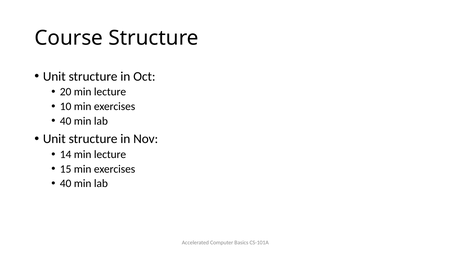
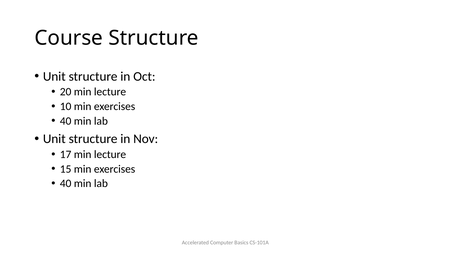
14: 14 -> 17
